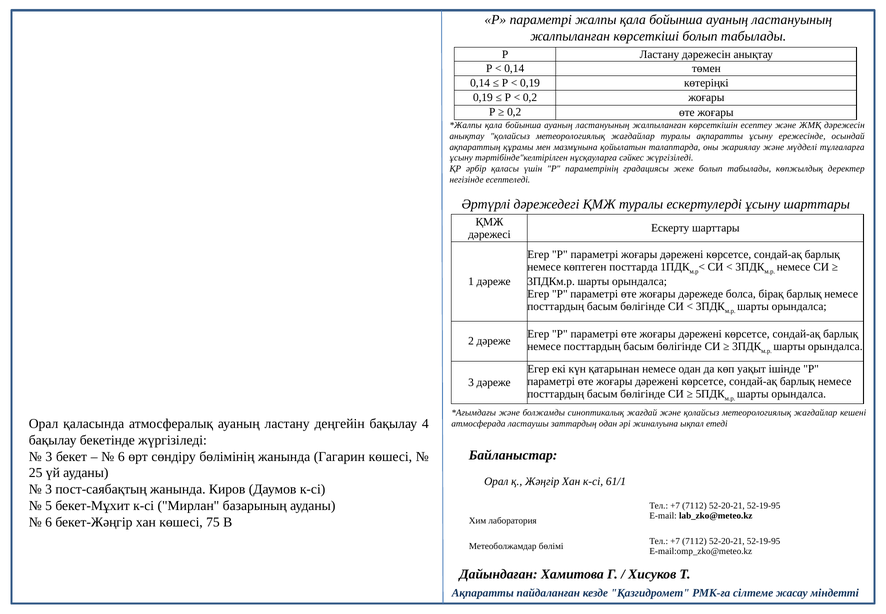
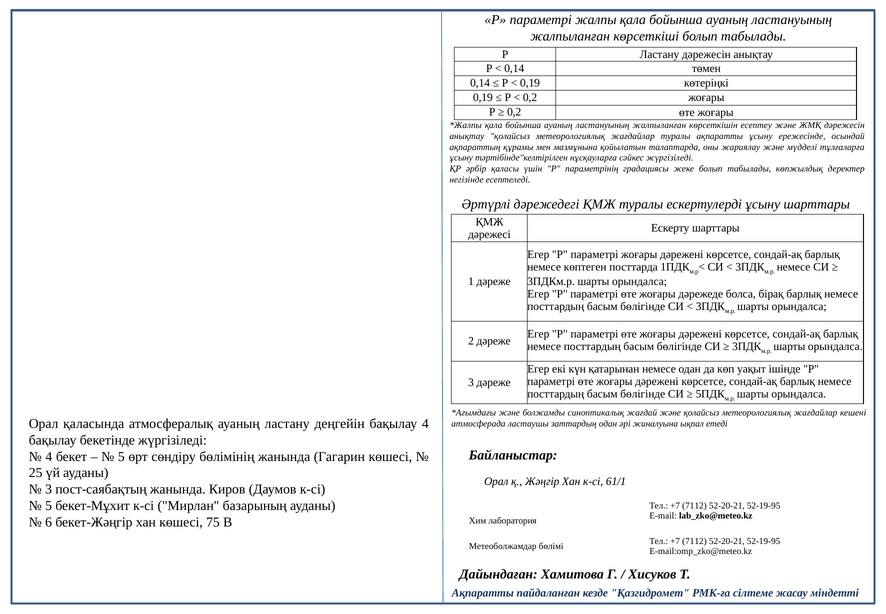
3 at (49, 456): 3 -> 4
6 at (121, 456): 6 -> 5
